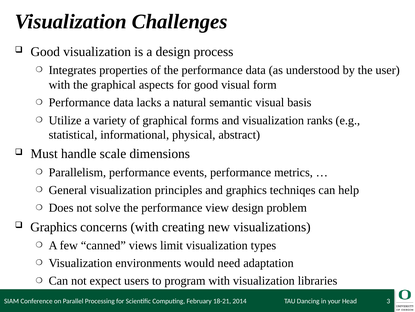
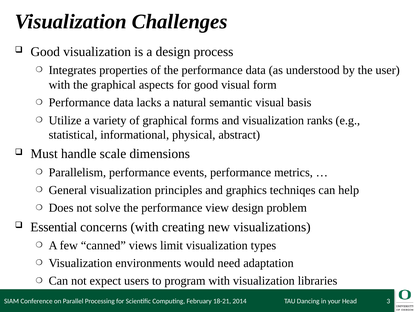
Graphics at (54, 226): Graphics -> Essential
